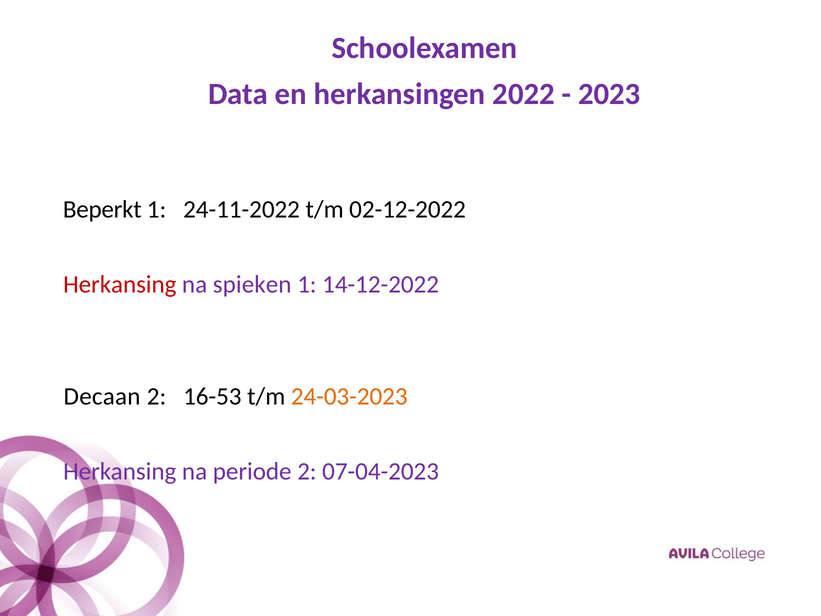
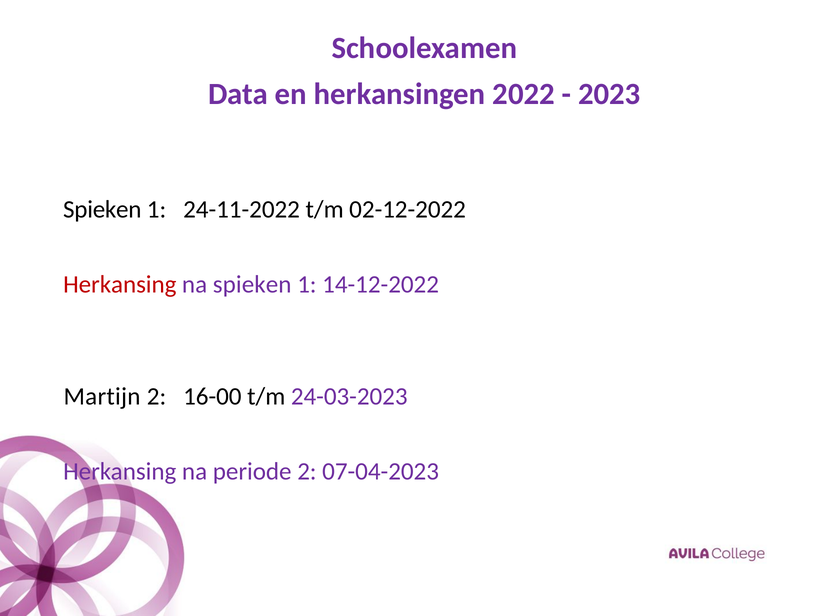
Beperkt at (102, 209): Beperkt -> Spieken
Decaan: Decaan -> Martijn
16-53: 16-53 -> 16-00
24-03-2023 colour: orange -> purple
